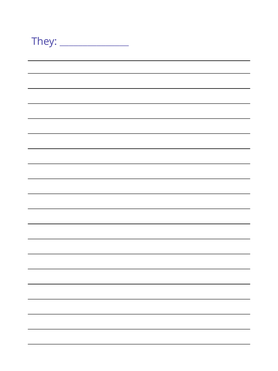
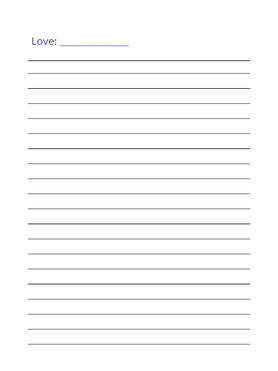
They: They -> Love
